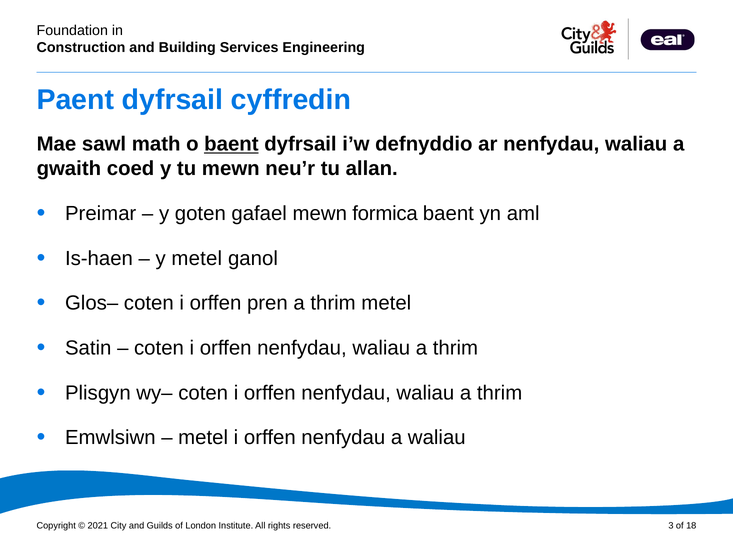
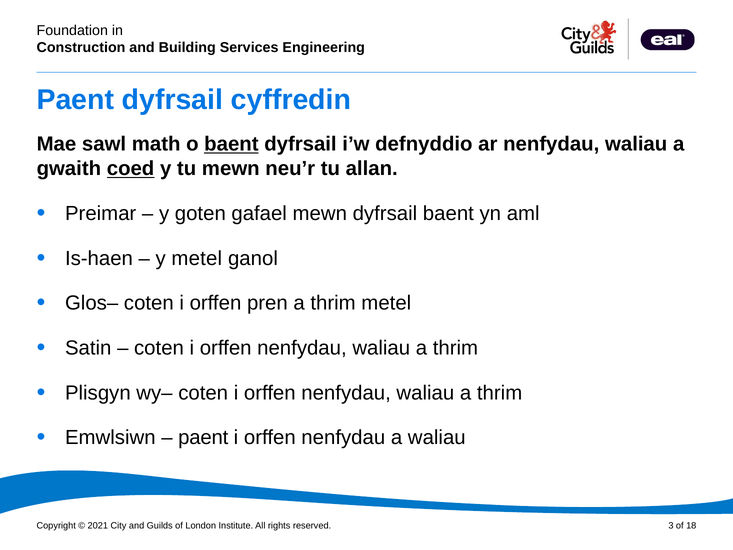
coed underline: none -> present
mewn formica: formica -> dyfrsail
metel at (203, 438): metel -> paent
